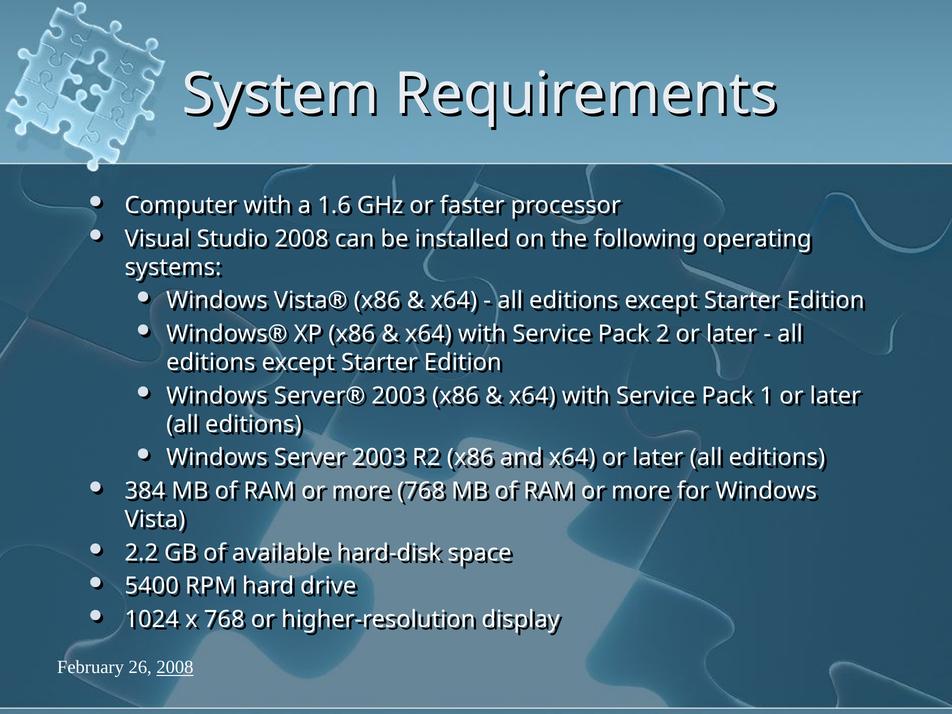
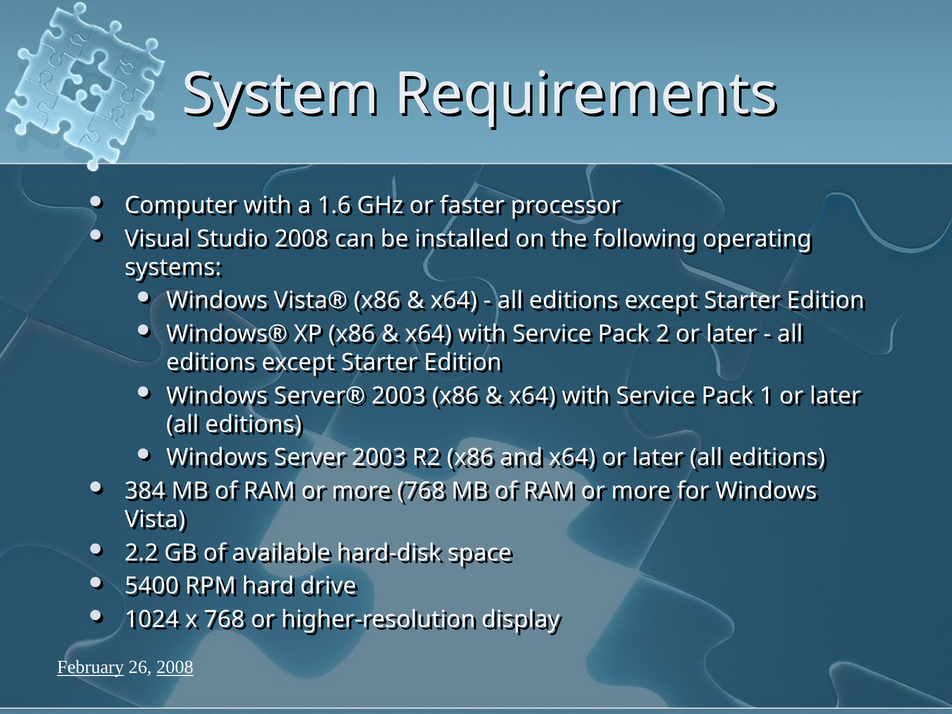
February underline: none -> present
